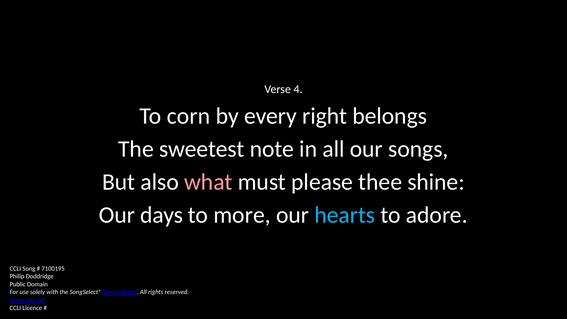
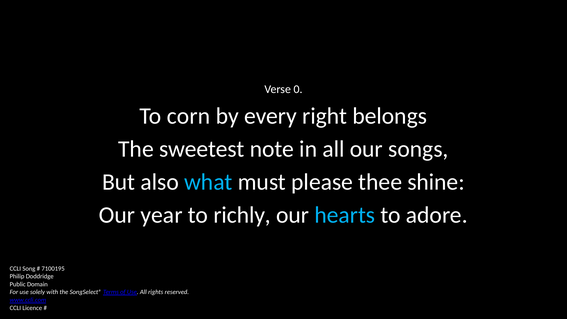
4: 4 -> 0
what colour: pink -> light blue
days: days -> year
more: more -> richly
